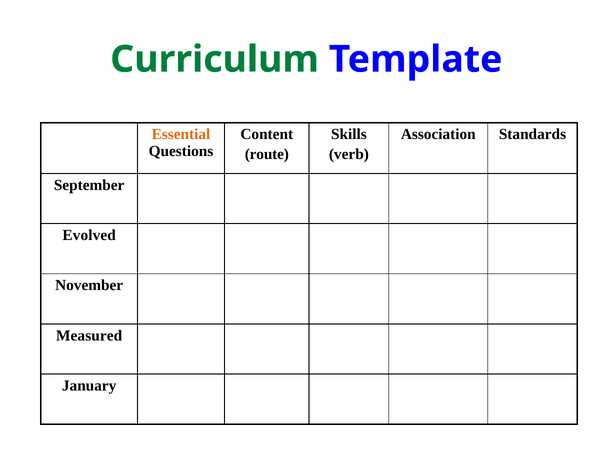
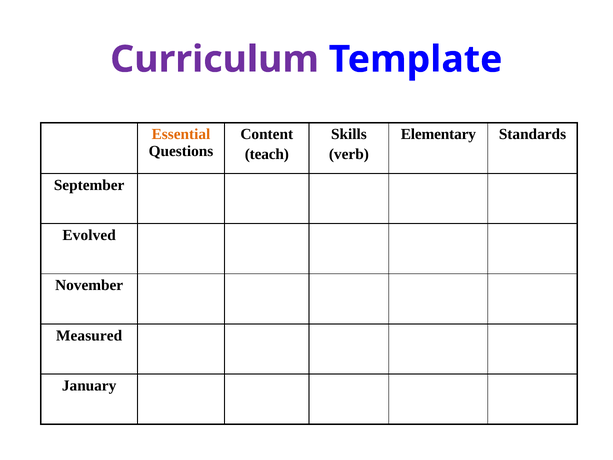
Curriculum colour: green -> purple
Association: Association -> Elementary
route: route -> teach
